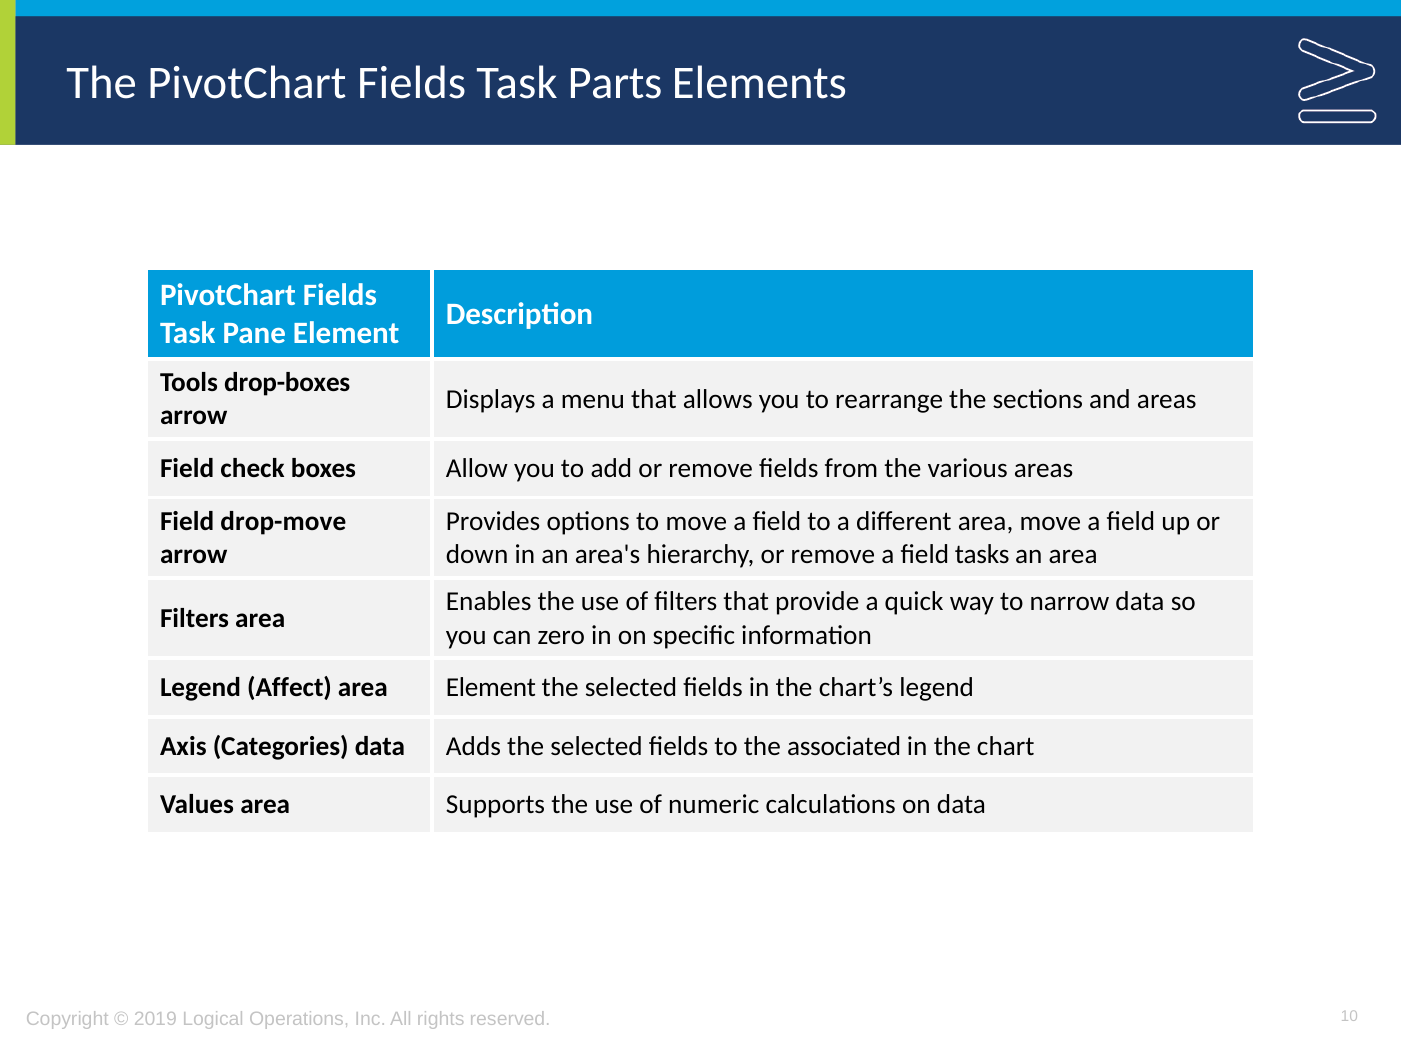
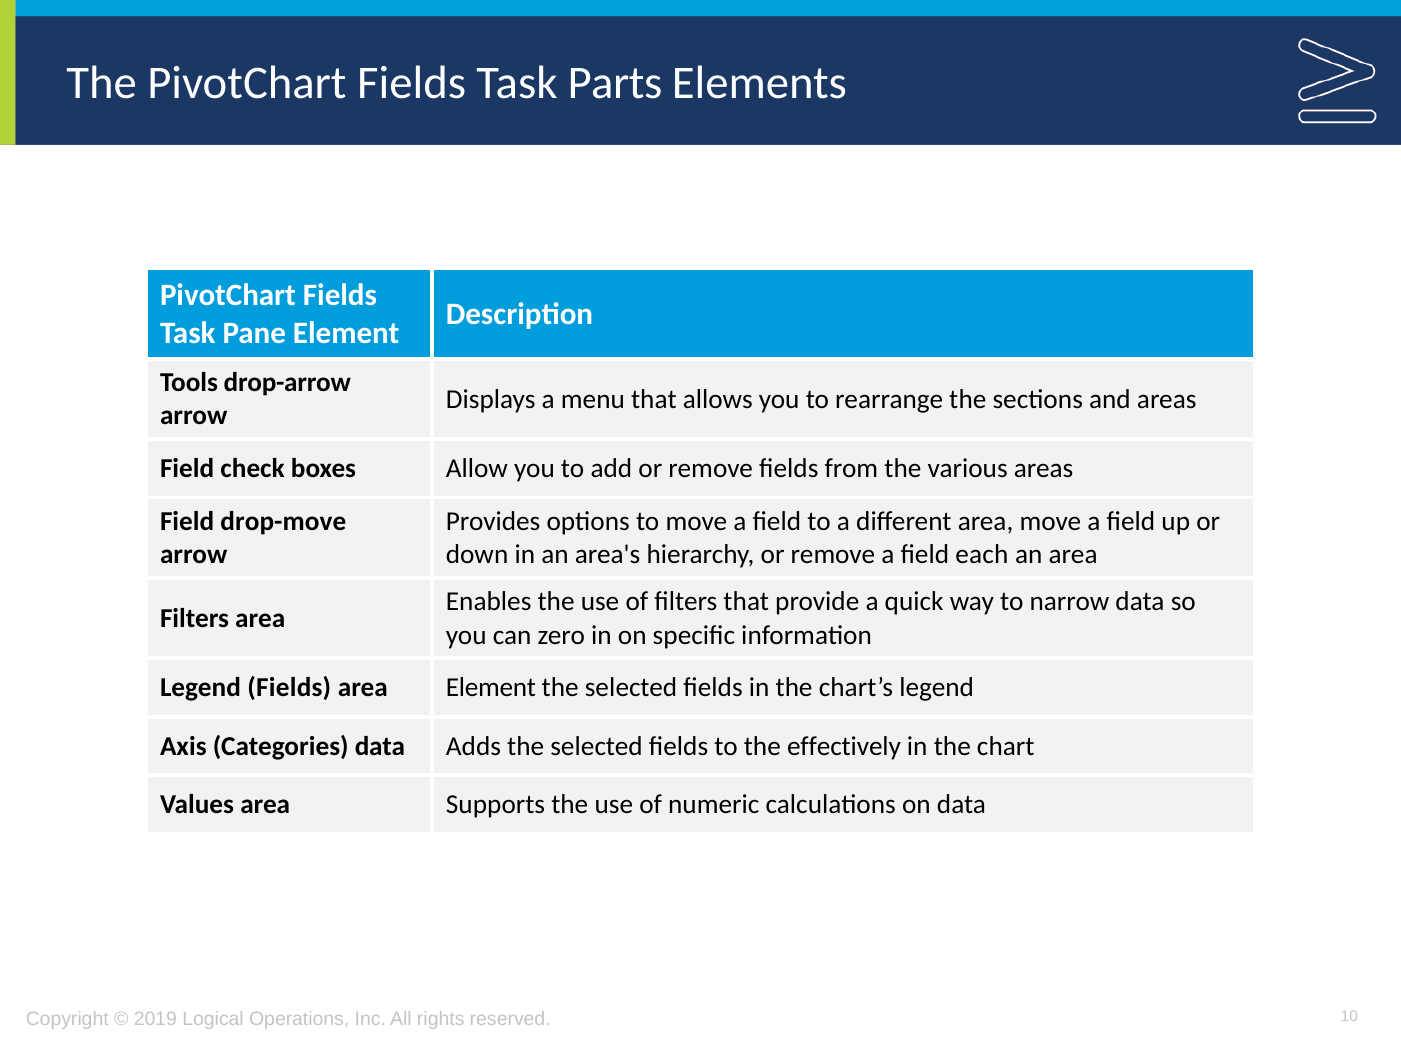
drop-boxes: drop-boxes -> drop-arrow
tasks: tasks -> each
Legend Affect: Affect -> Fields
associated: associated -> effectively
